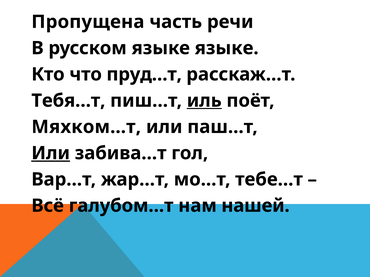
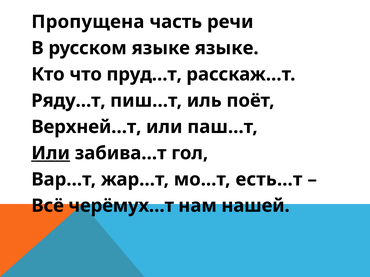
Тебя…т: Тебя…т -> Ряду…т
иль underline: present -> none
Мяхком…т: Мяхком…т -> Верхней…т
тебе…т: тебе…т -> есть…т
галубом…т: галубом…т -> черёмух…т
